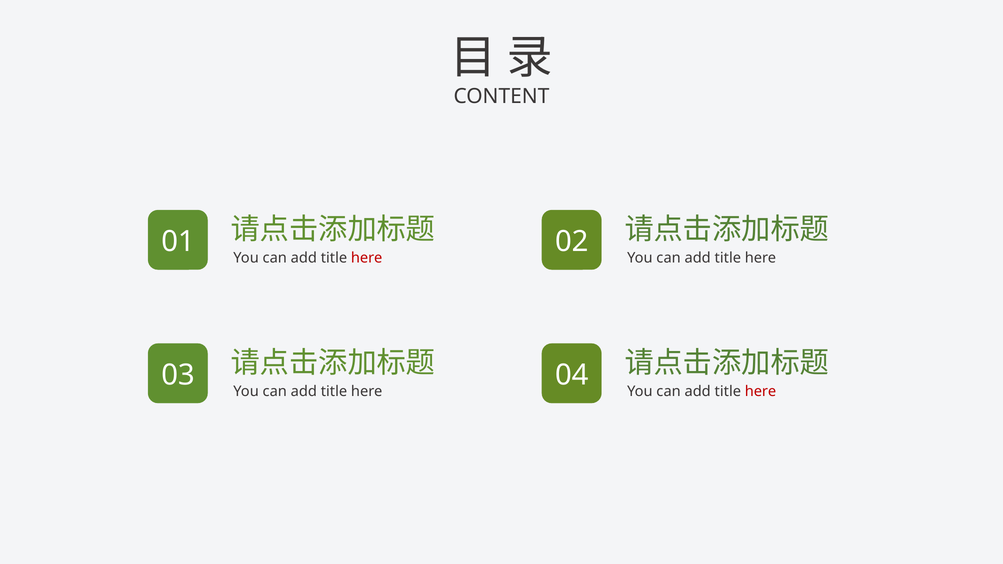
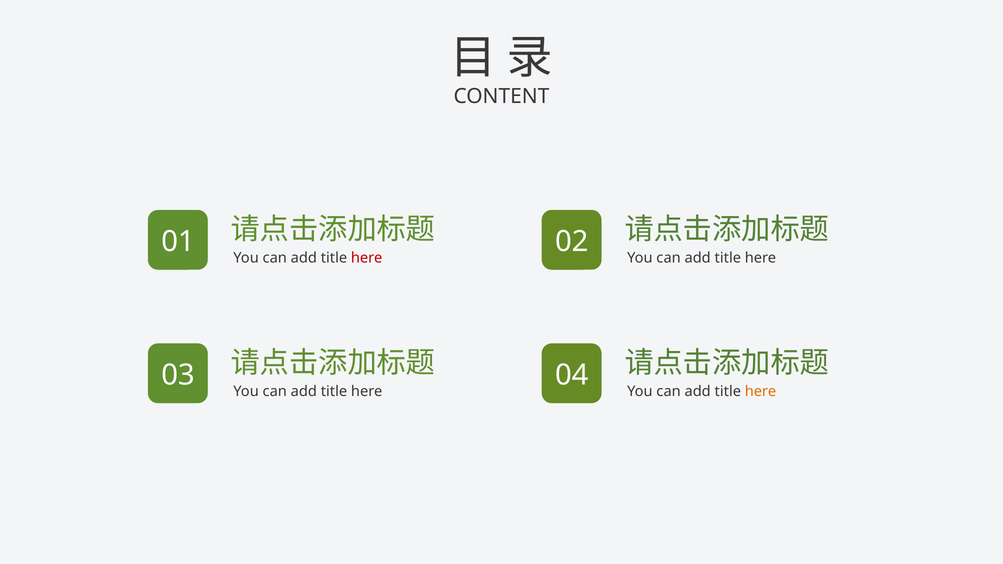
here at (760, 391) colour: red -> orange
